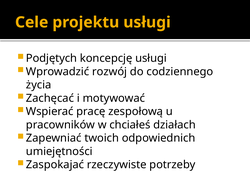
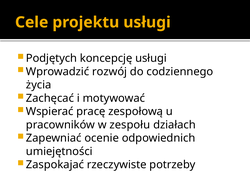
chciałeś: chciałeś -> zespołu
twoich: twoich -> ocenie
